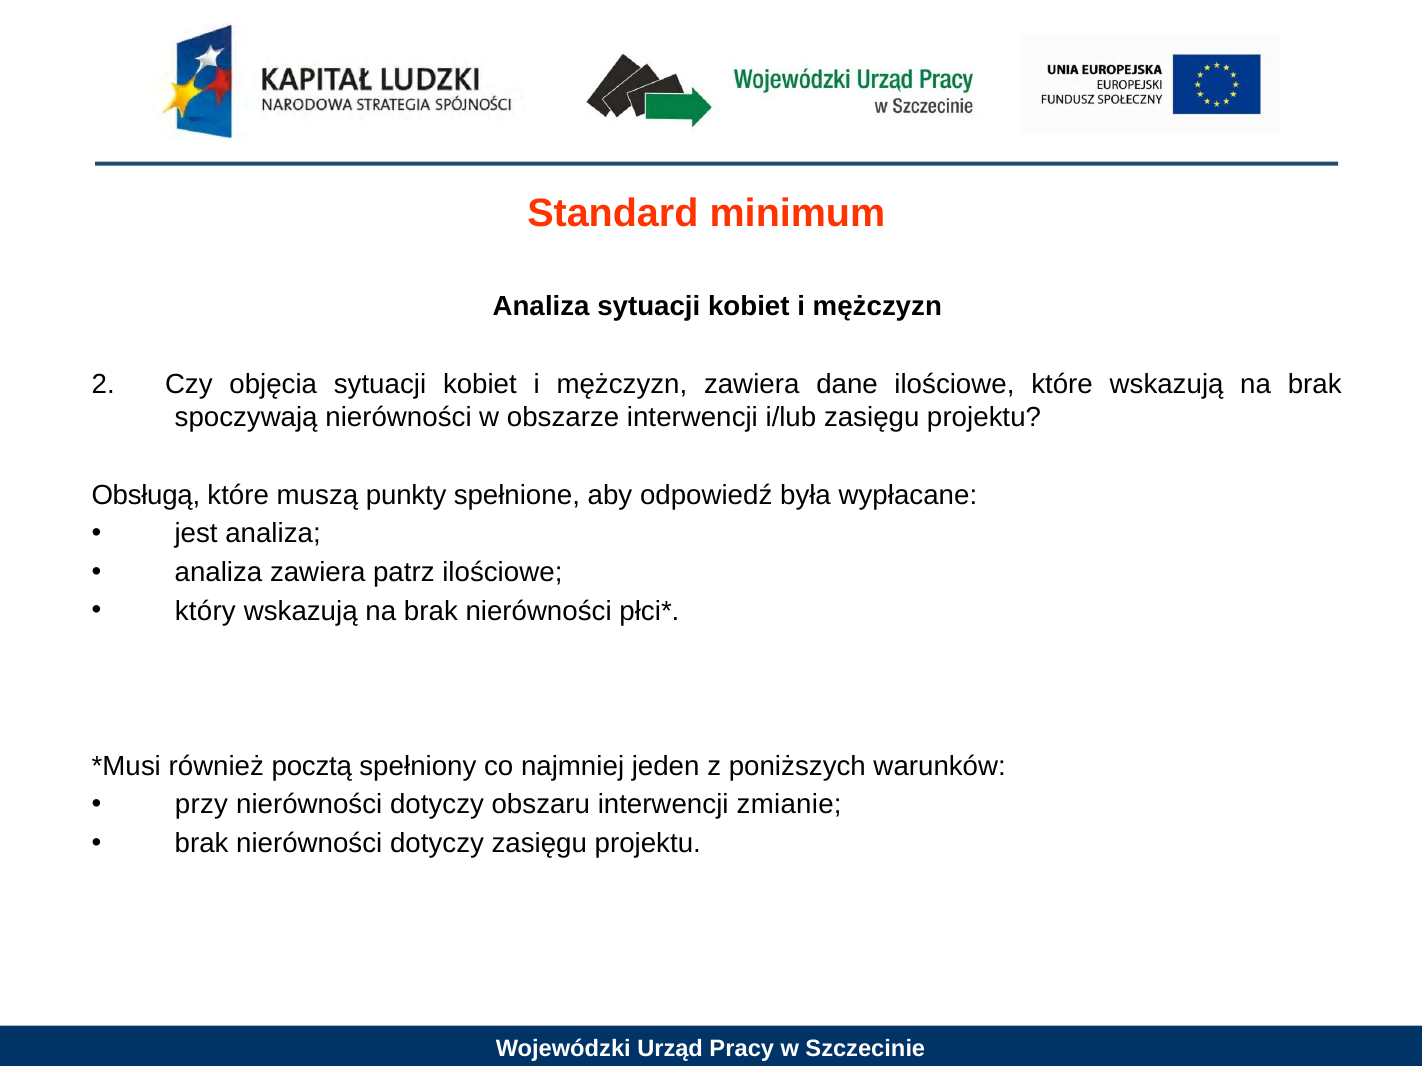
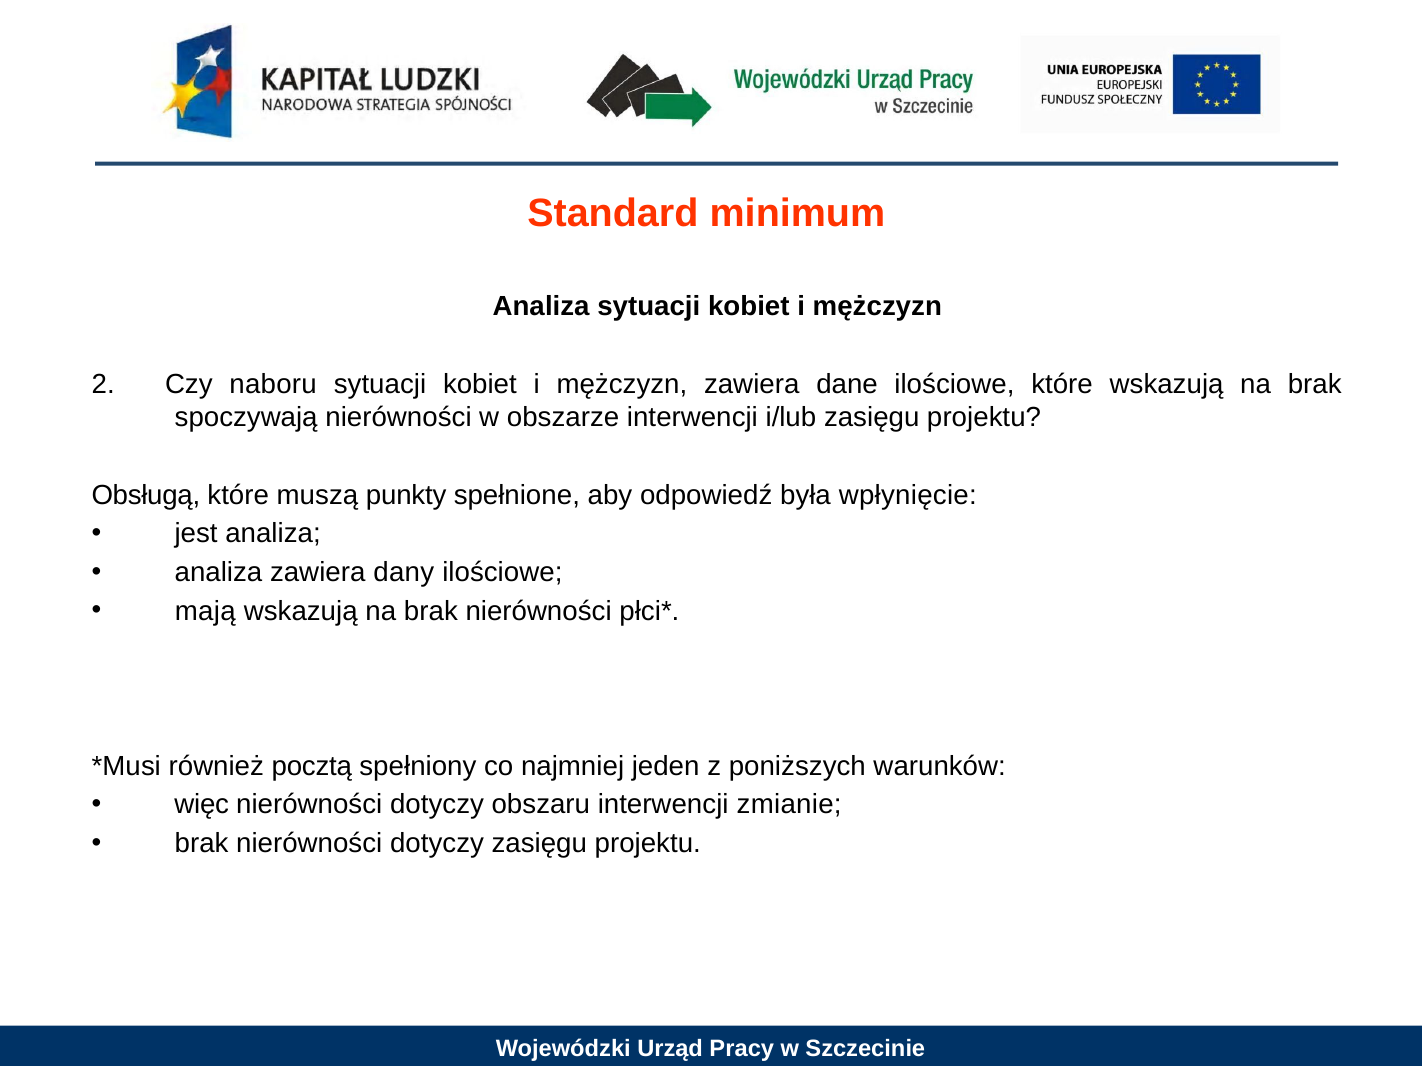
objęcia: objęcia -> naboru
wypłacane: wypłacane -> wpłynięcie
patrz: patrz -> dany
który: który -> mają
przy: przy -> więc
